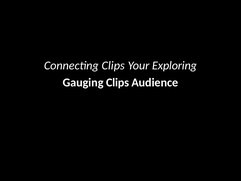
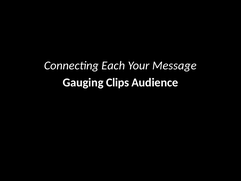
Connecting Clips: Clips -> Each
Exploring: Exploring -> Message
